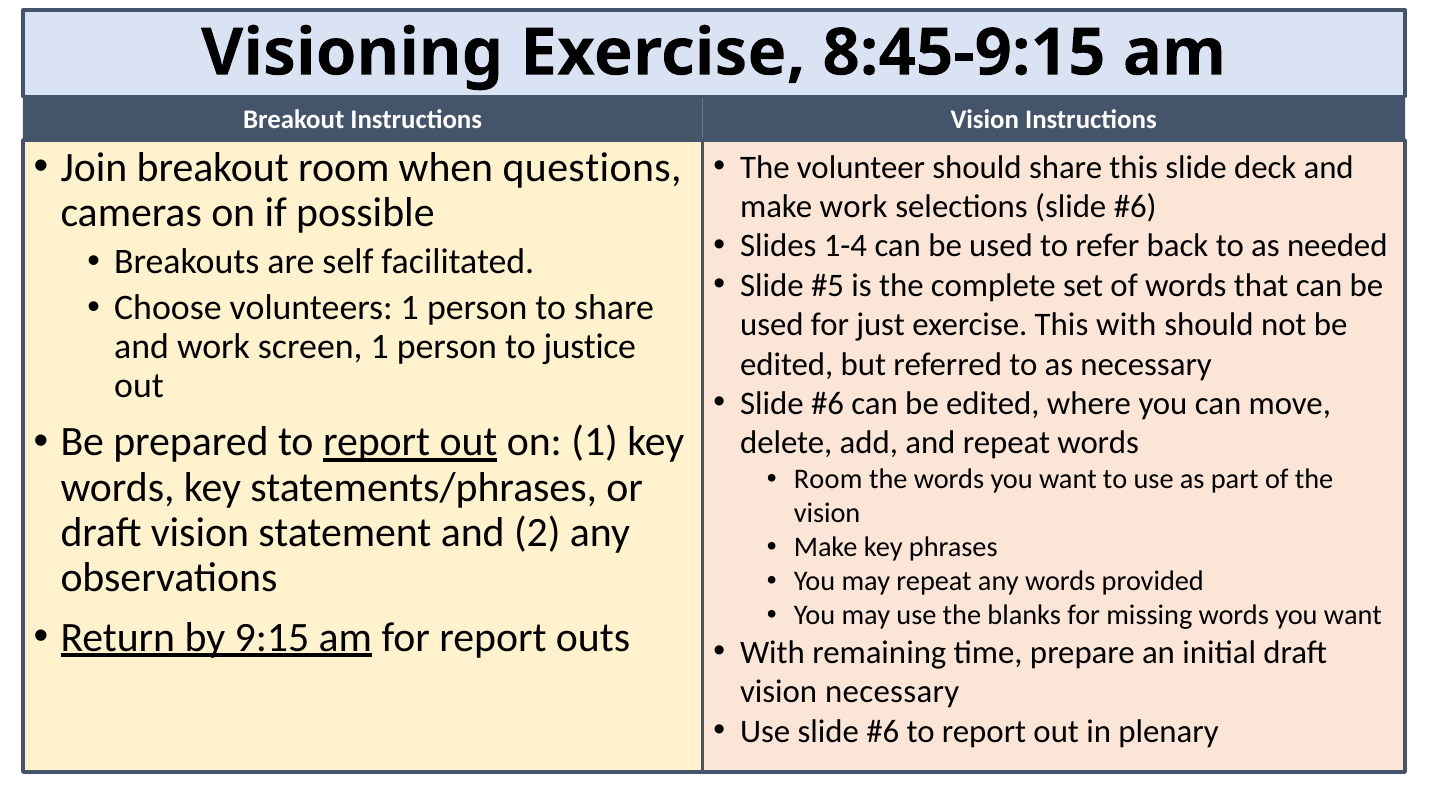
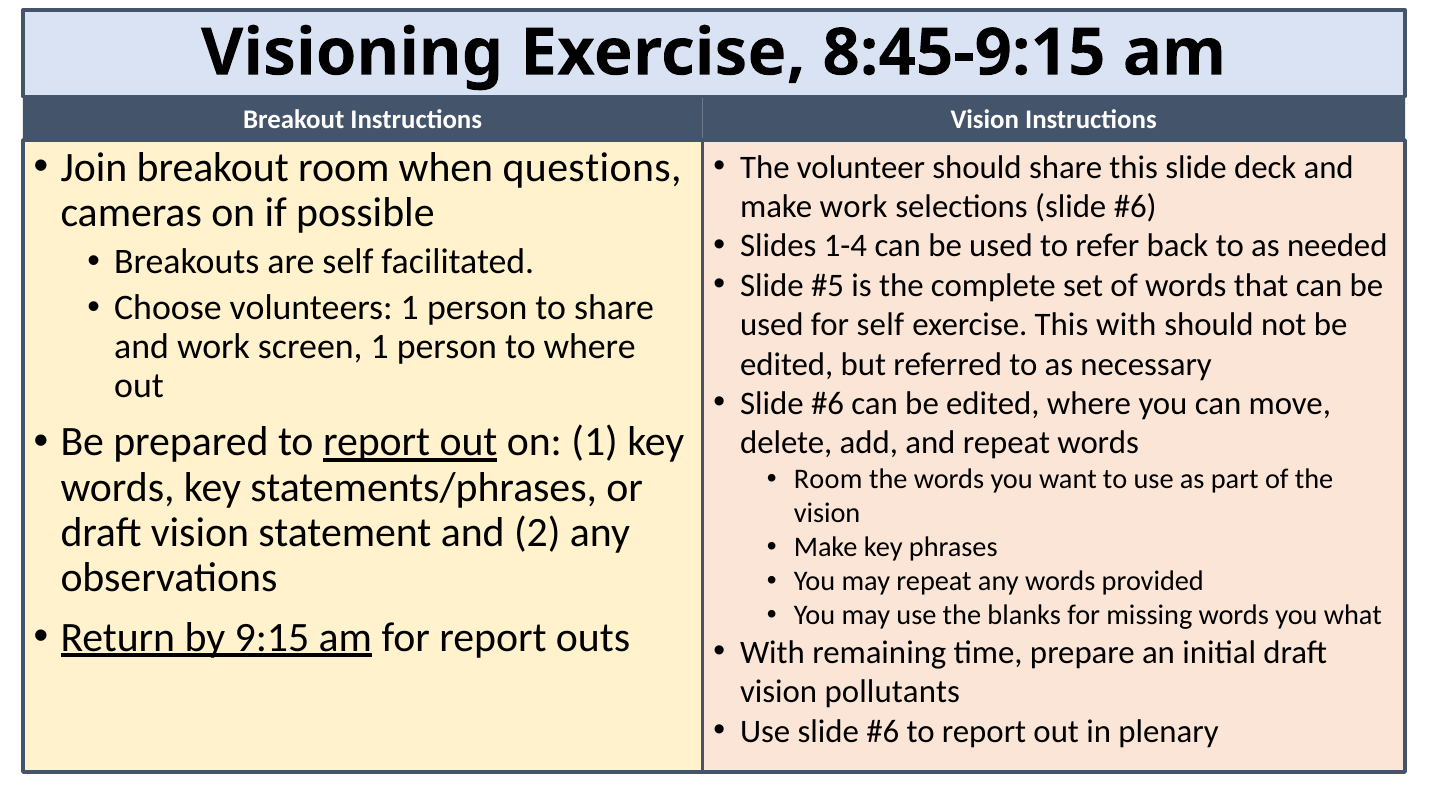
for just: just -> self
to justice: justice -> where
missing words you want: want -> what
vision necessary: necessary -> pollutants
